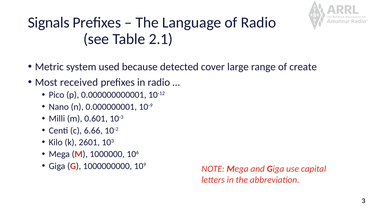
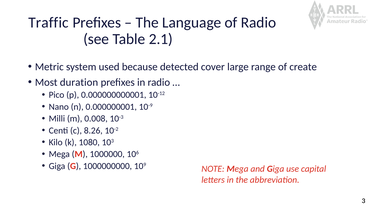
Signals: Signals -> Traffic
received: received -> duration
0.601: 0.601 -> 0.008
6.66: 6.66 -> 8.26
2601: 2601 -> 1080
